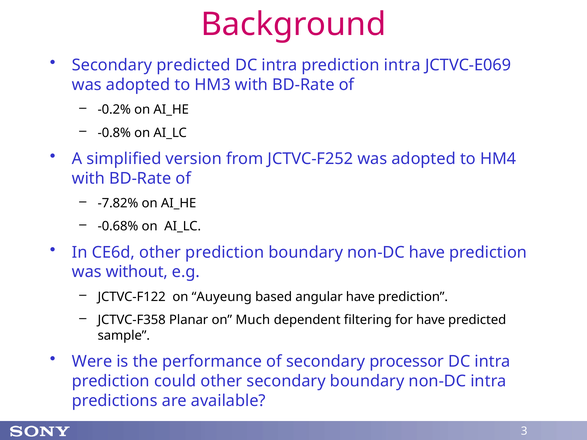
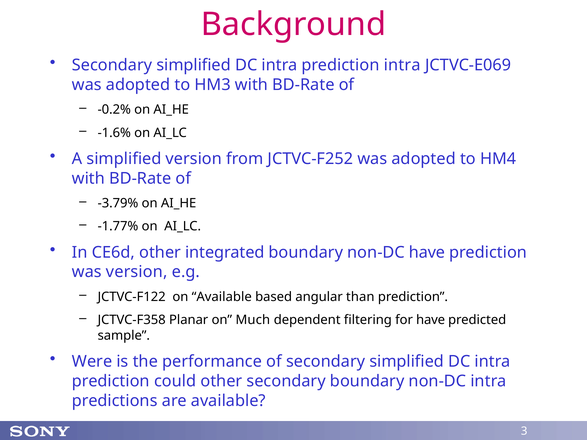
predicted at (194, 65): predicted -> simplified
-0.8%: -0.8% -> -1.6%
-7.82%: -7.82% -> -3.79%
-0.68%: -0.68% -> -1.77%
other prediction: prediction -> integrated
was without: without -> version
on Auyeung: Auyeung -> Available
angular have: have -> than
of secondary processor: processor -> simplified
